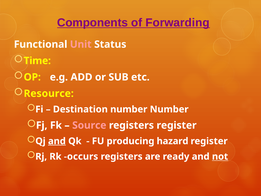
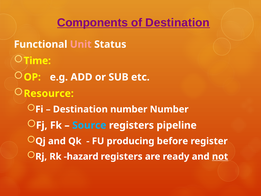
of Forwarding: Forwarding -> Destination
Source colour: pink -> light blue
registers register: register -> pipeline
and at (57, 141) underline: present -> none
hazard: hazard -> before
occurs: occurs -> hazard
